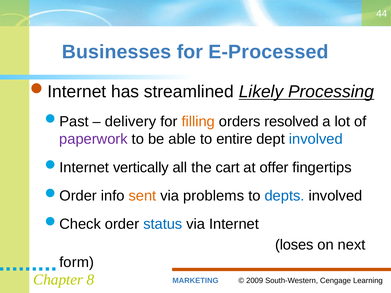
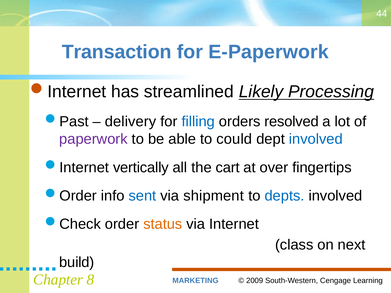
Businesses: Businesses -> Transaction
E-Processed: E-Processed -> E-Paperwork
filling colour: orange -> blue
entire: entire -> could
offer: offer -> over
sent colour: orange -> blue
problems: problems -> shipment
status colour: blue -> orange
loses: loses -> class
form: form -> build
